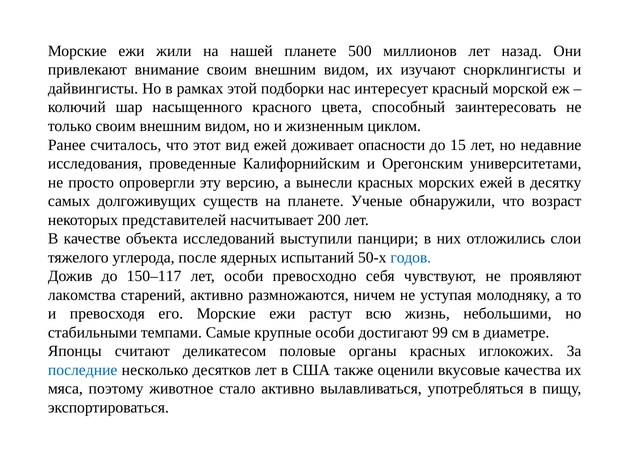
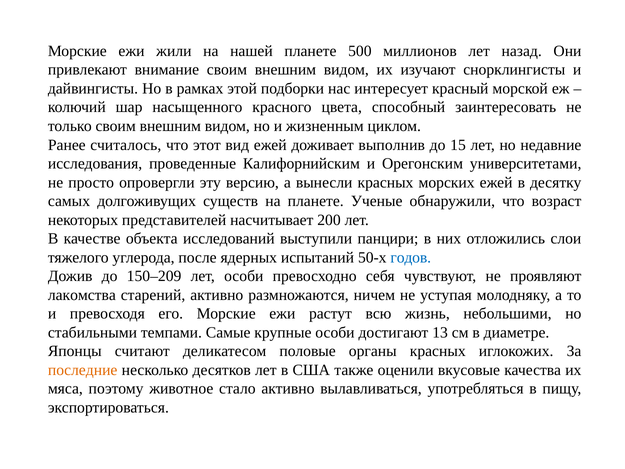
опасности: опасности -> выполнив
150–117: 150–117 -> 150–209
99: 99 -> 13
последние colour: blue -> orange
